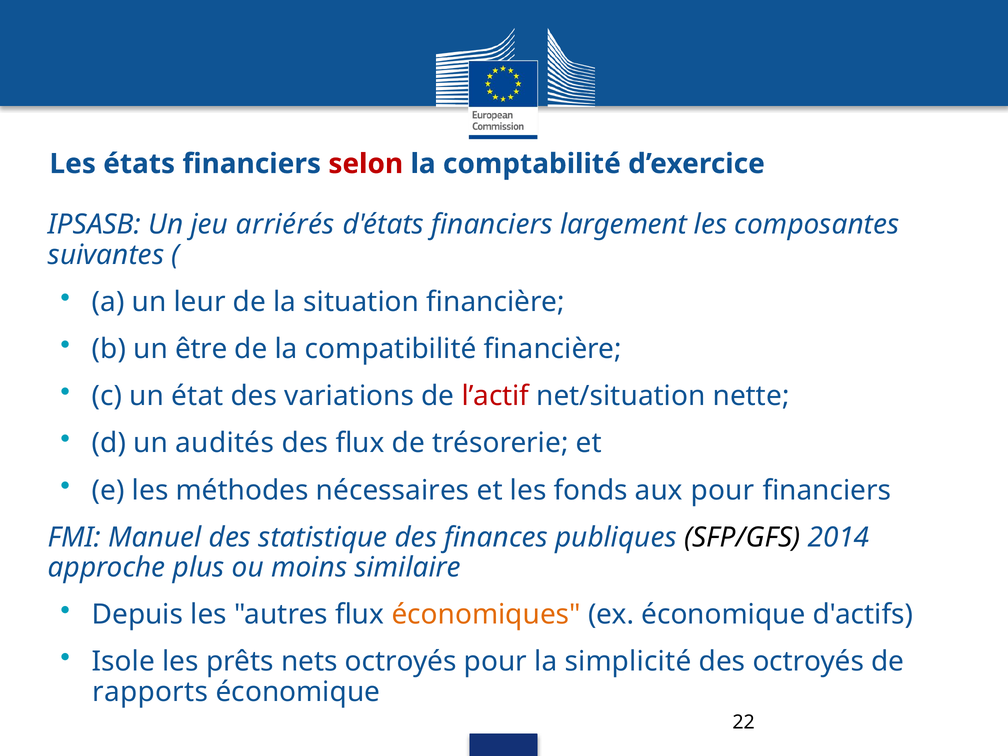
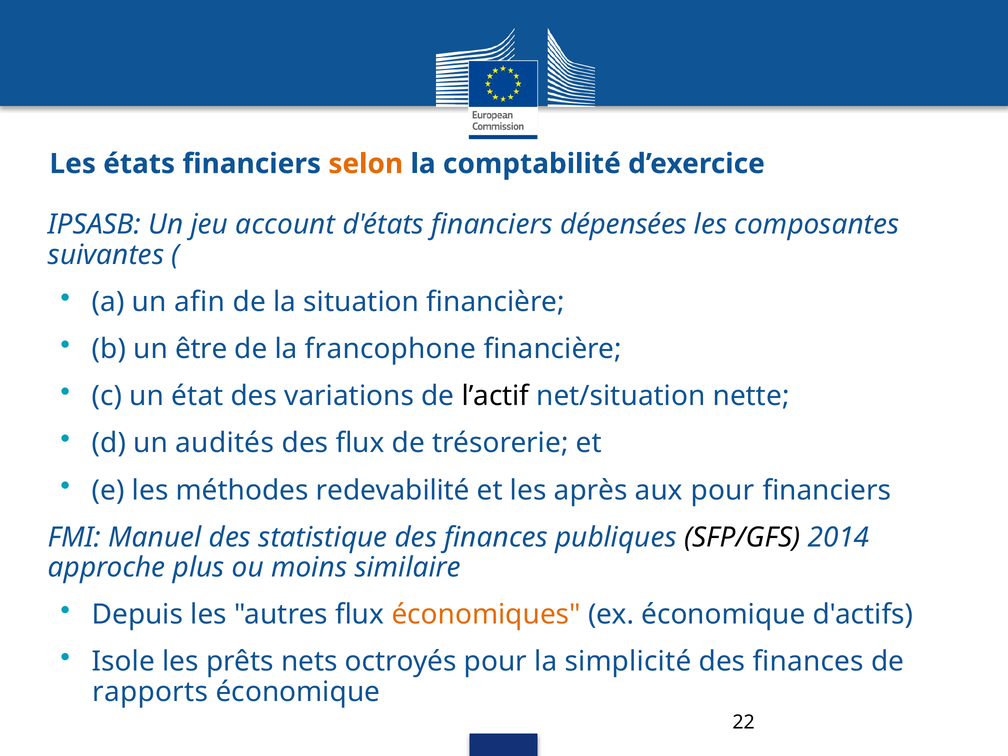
selon colour: red -> orange
arriérés: arriérés -> account
largement: largement -> dépensées
leur: leur -> afin
compatibilité: compatibilité -> francophone
l’actif colour: red -> black
nécessaires: nécessaires -> redevabilité
fonds: fonds -> après
octroyés at (808, 662): octroyés -> finances
